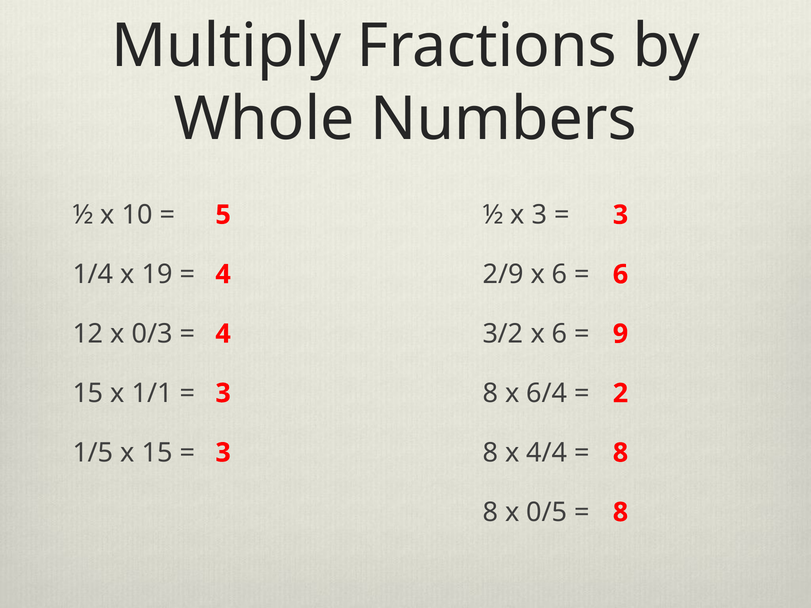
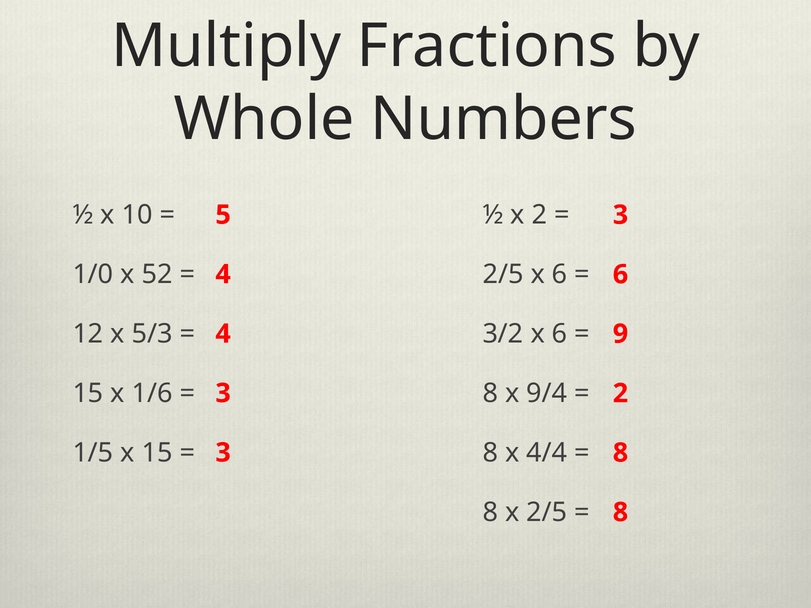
x 3: 3 -> 2
2/9 at (503, 274): 2/9 -> 2/5
1/4: 1/4 -> 1/0
19: 19 -> 52
0/3: 0/3 -> 5/3
1/1: 1/1 -> 1/6
6/4: 6/4 -> 9/4
x 0/5: 0/5 -> 2/5
